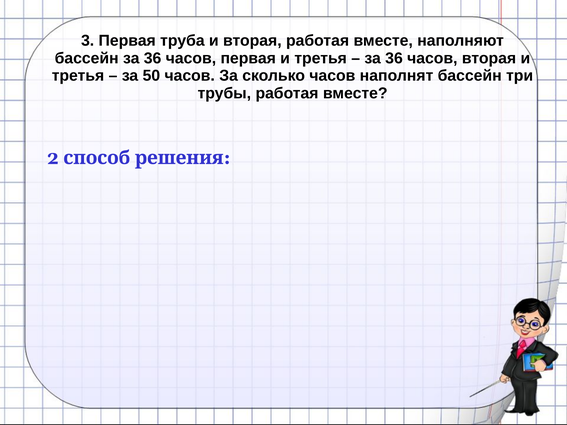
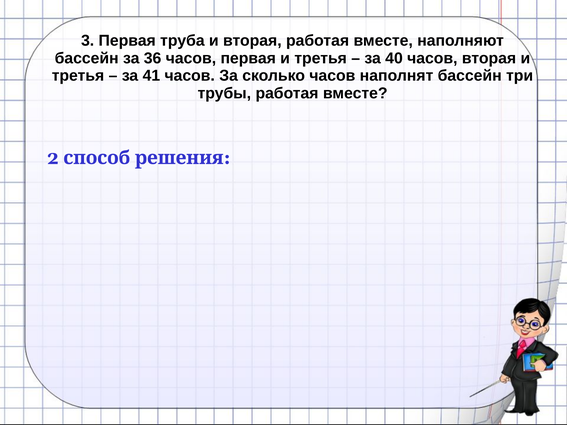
36 at (394, 58): 36 -> 40
50: 50 -> 41
